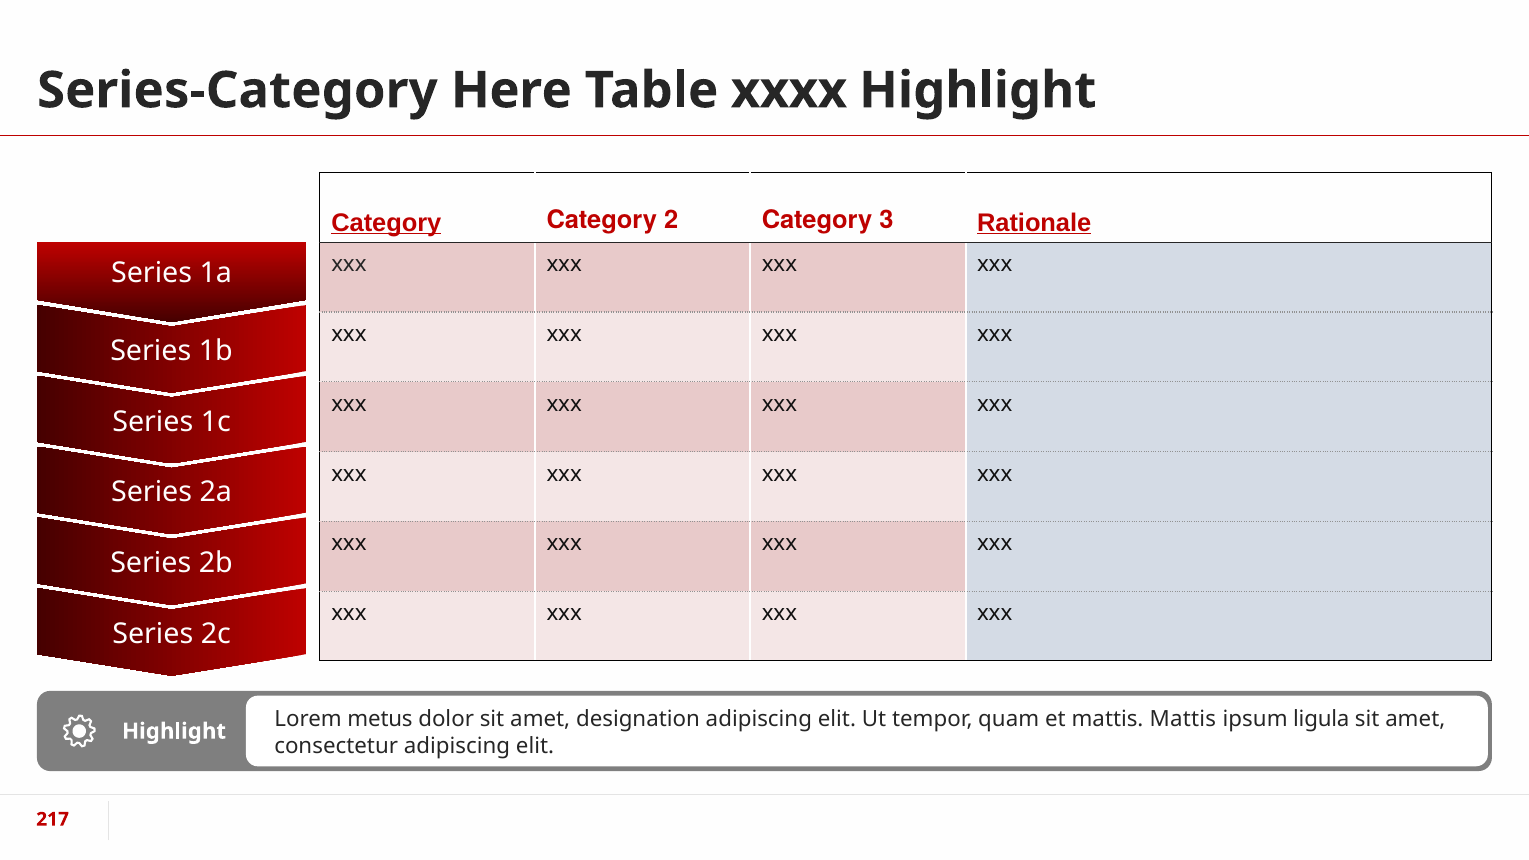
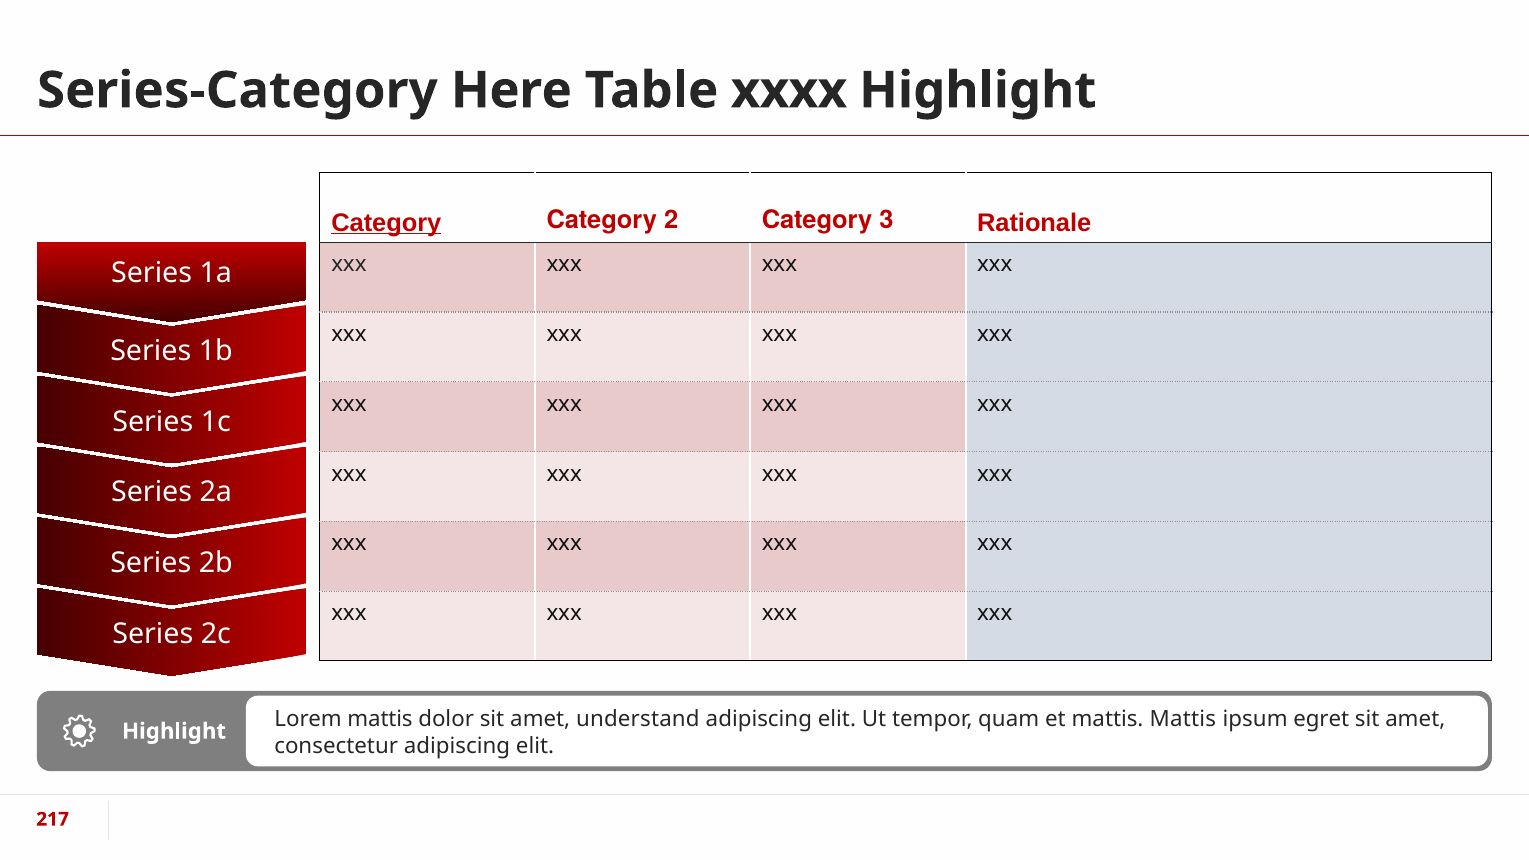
Rationale underline: present -> none
Lorem metus: metus -> mattis
designation: designation -> understand
ligula: ligula -> egret
